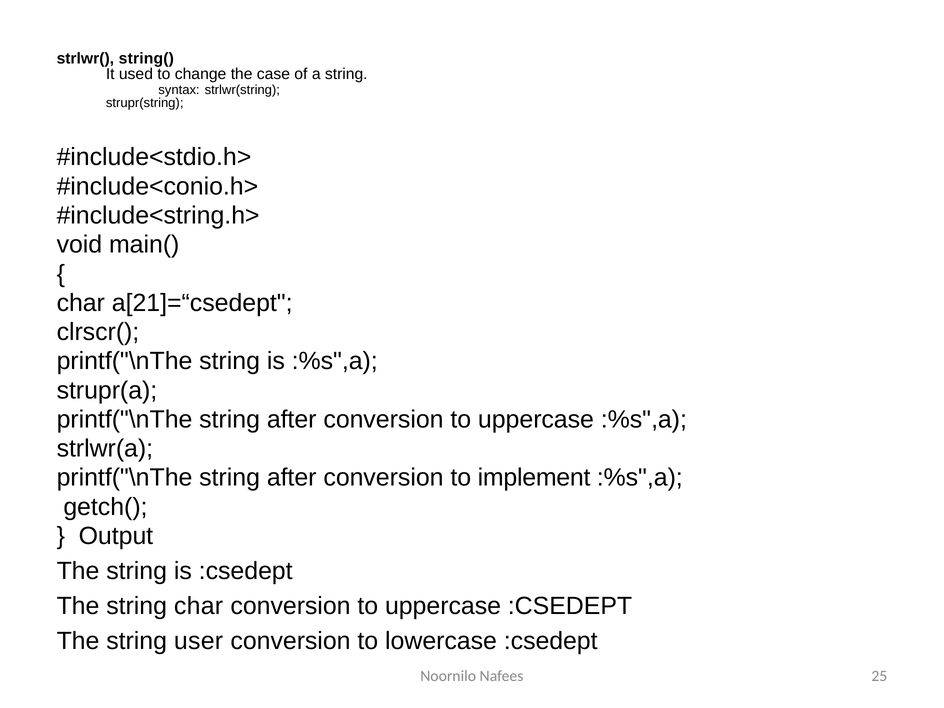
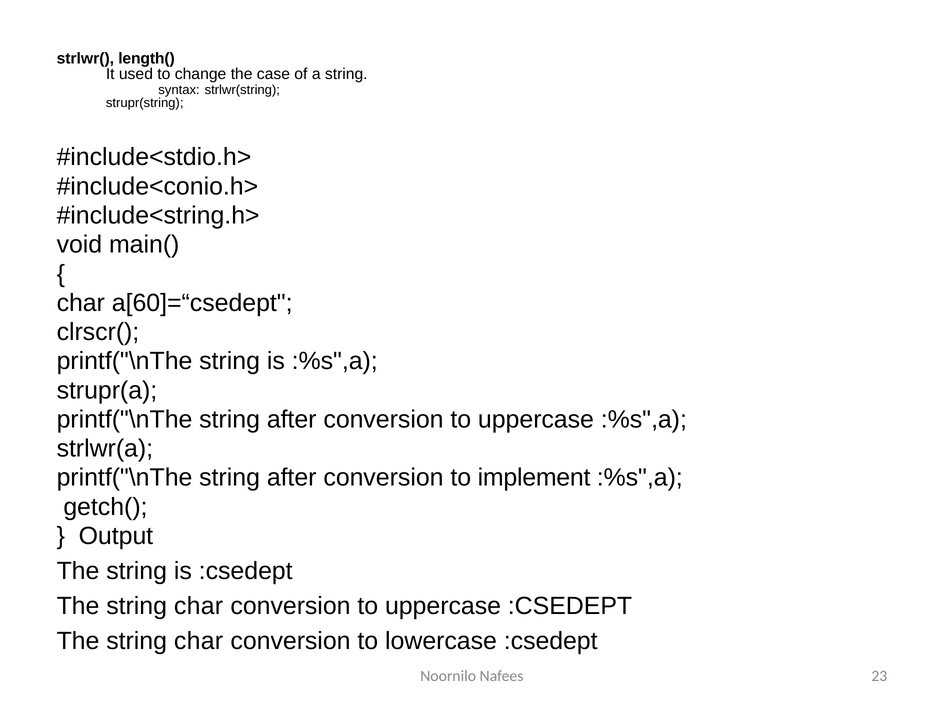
string(: string( -> length(
a[21]=“csedept: a[21]=“csedept -> a[60]=“csedept
user at (199, 641): user -> char
25: 25 -> 23
